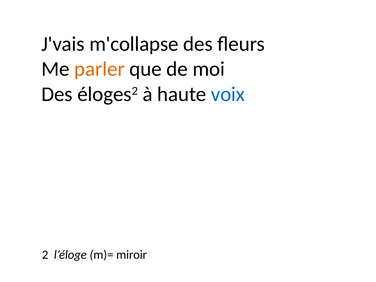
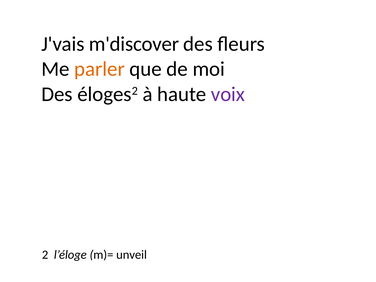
m'collapse: m'collapse -> m'discover
voix colour: blue -> purple
miroir: miroir -> unveil
